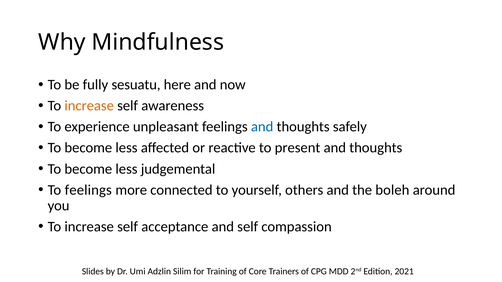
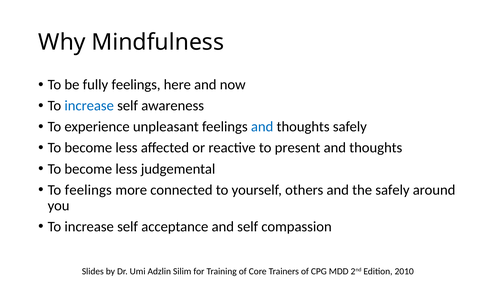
fully sesuatu: sesuatu -> feelings
increase at (89, 106) colour: orange -> blue
the boleh: boleh -> safely
2021: 2021 -> 2010
